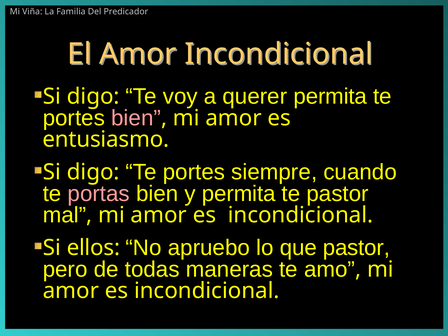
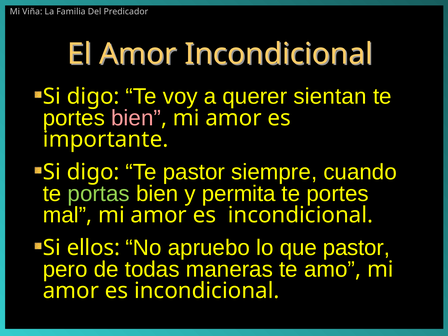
querer permita: permita -> sientan
entusiasmo: entusiasmo -> importante
digo Te portes: portes -> pastor
portas colour: pink -> light green
pastor at (338, 194): pastor -> portes
